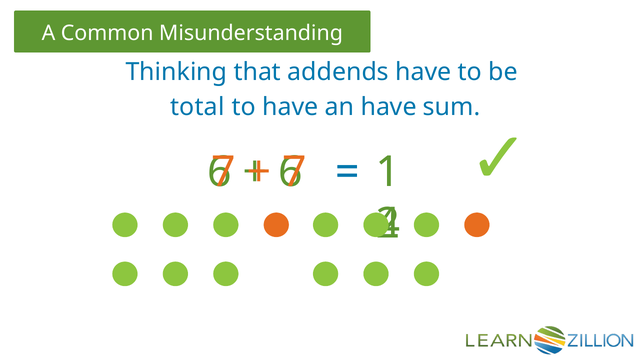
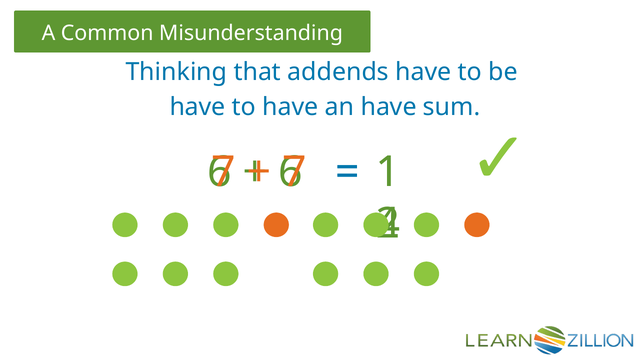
total at (197, 107): total -> have
